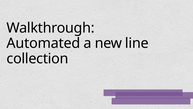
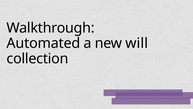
line: line -> will
